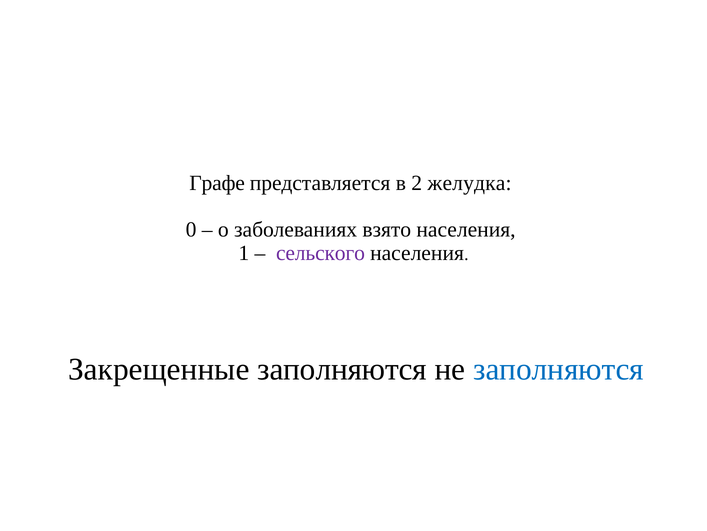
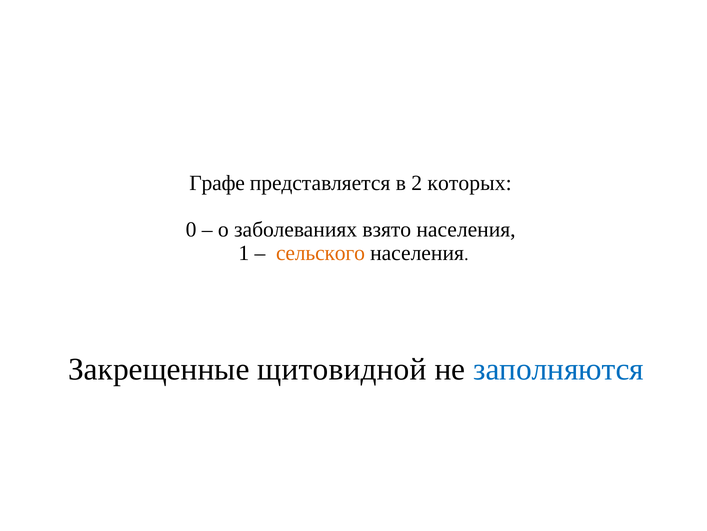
желудка: желудка -> которых
сельского colour: purple -> orange
Закрещенные заполняются: заполняются -> щитовидной
